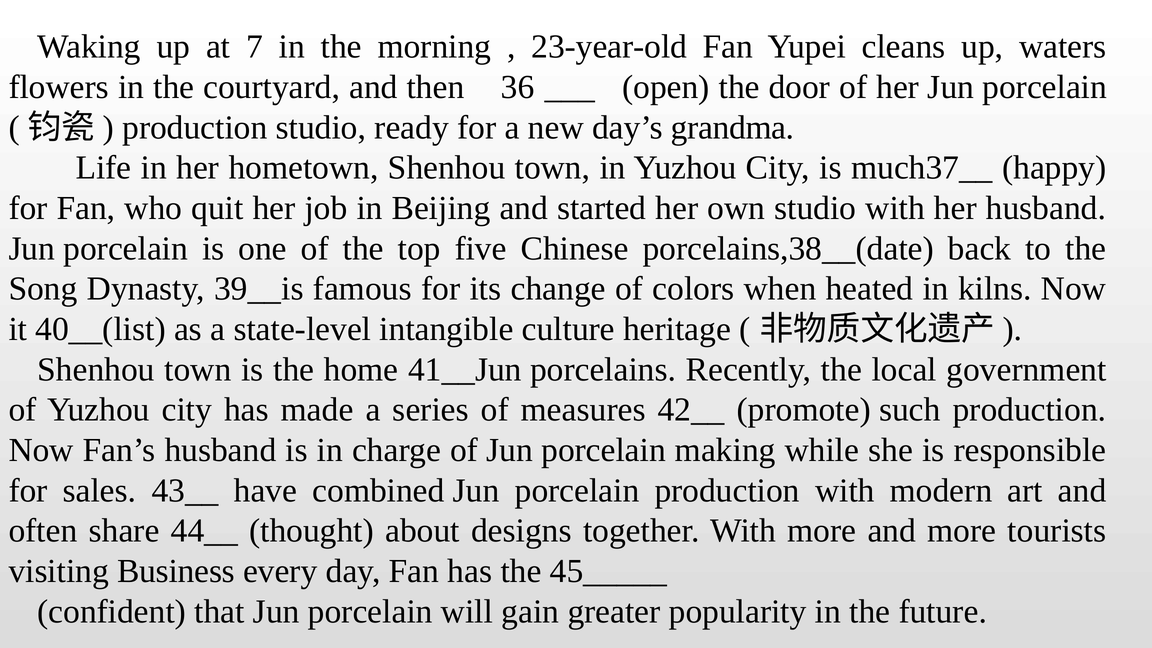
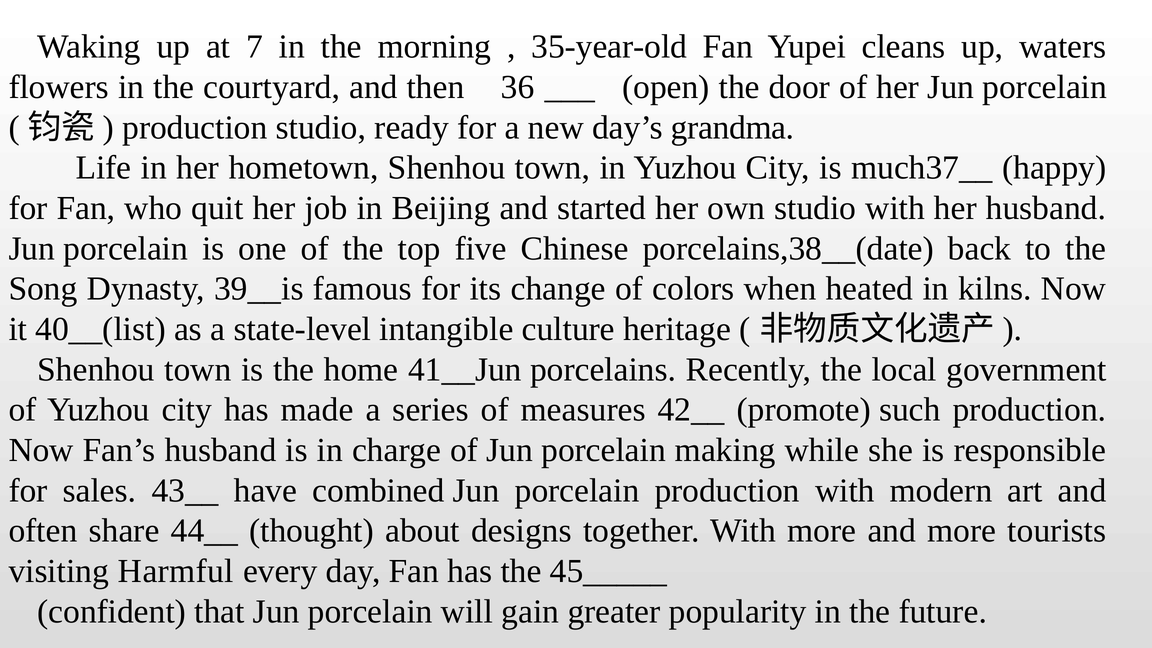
23-year-old: 23-year-old -> 35-year-old
Business: Business -> Harmful
